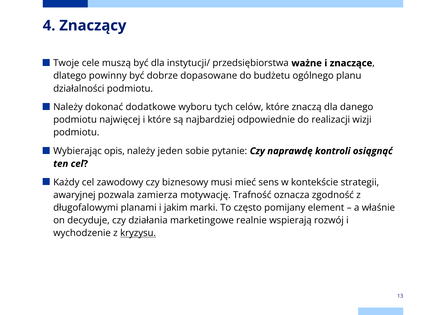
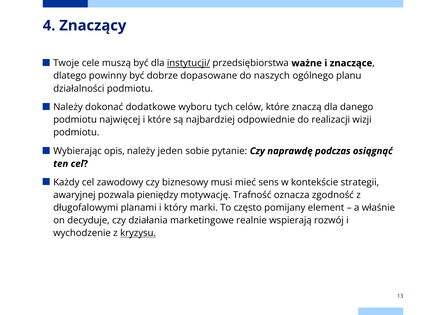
instytucji/ underline: none -> present
budżetu: budżetu -> naszych
kontroli: kontroli -> podczas
zamierza: zamierza -> pieniędzy
jakim: jakim -> który
